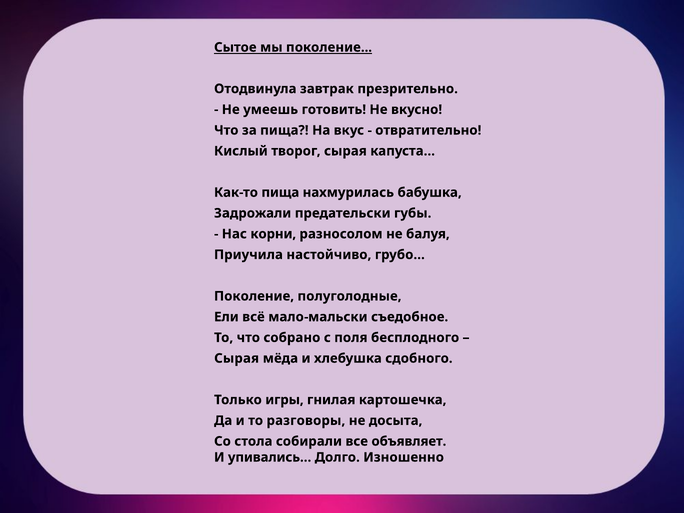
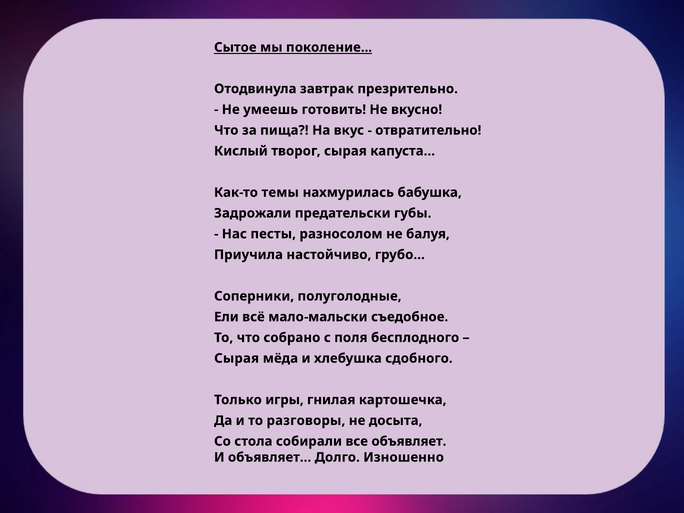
Как-то пища: пища -> темы
корни: корни -> песты
Поколение at (254, 296): Поколение -> Соперники
упивались…: упивались… -> объявляет…
